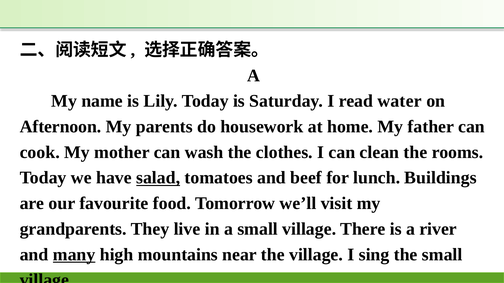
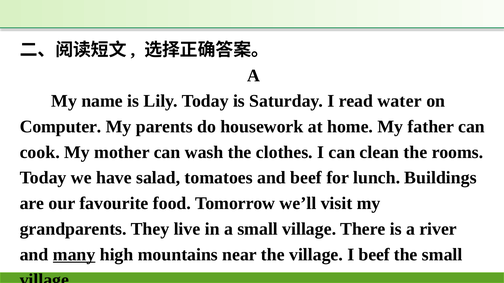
Afternoon: Afternoon -> Computer
salad underline: present -> none
I sing: sing -> beef
